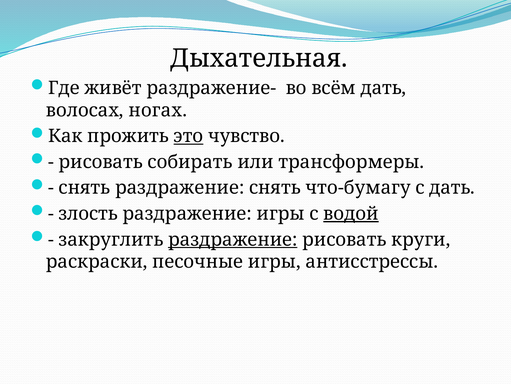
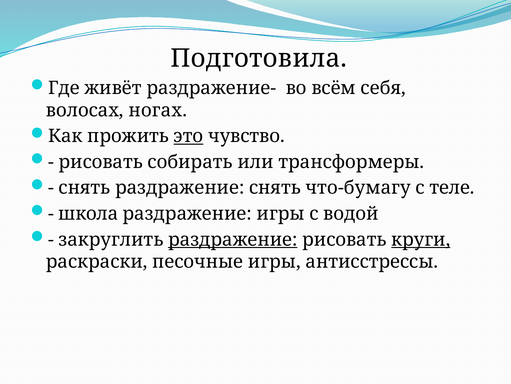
Дыхательная: Дыхательная -> Подготовила
всём дать: дать -> себя
с дать: дать -> теле
злость: злость -> школа
водой underline: present -> none
круги underline: none -> present
